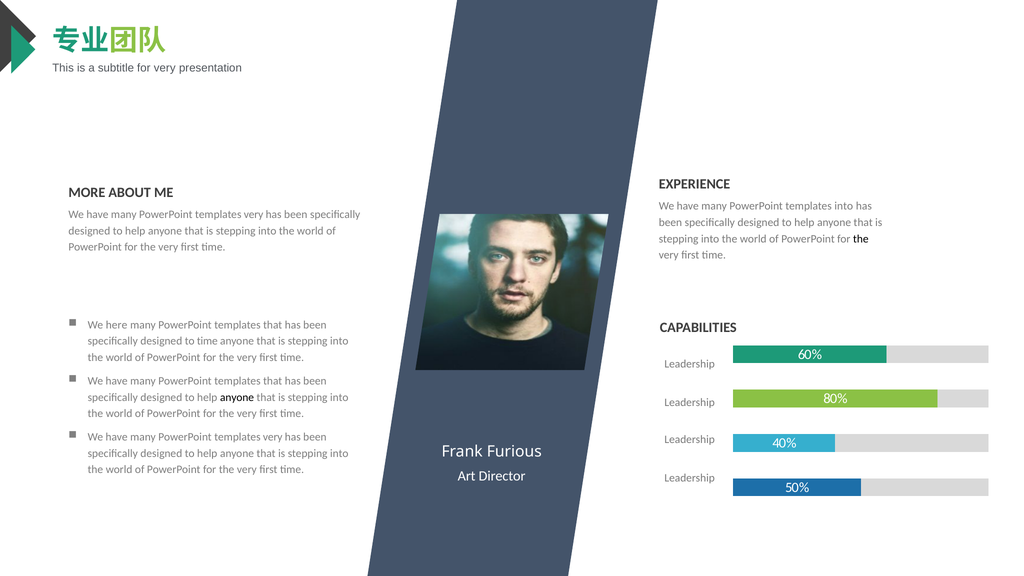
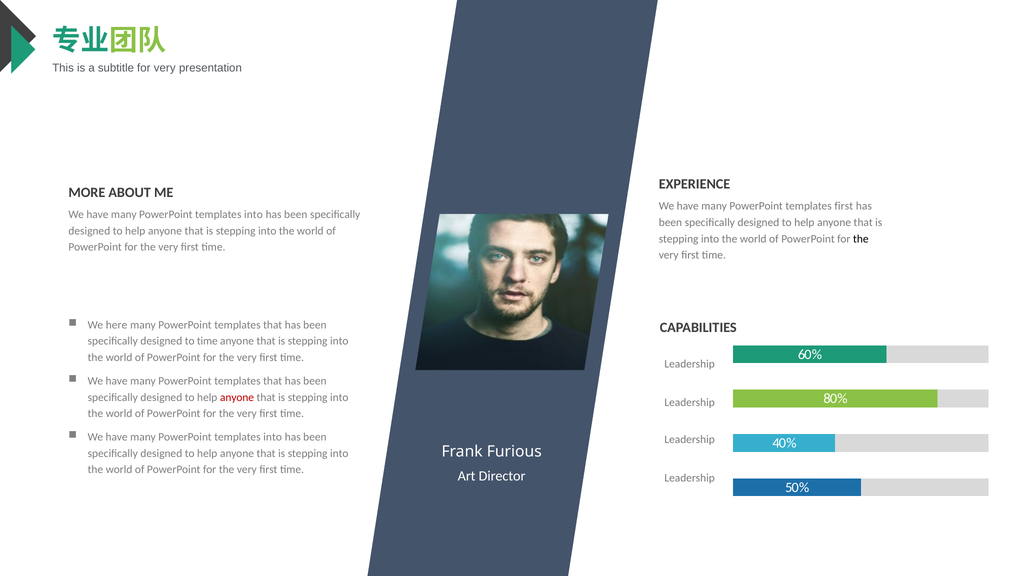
templates into: into -> first
very at (254, 214): very -> into
anyone at (237, 397) colour: black -> red
very at (273, 437): very -> into
